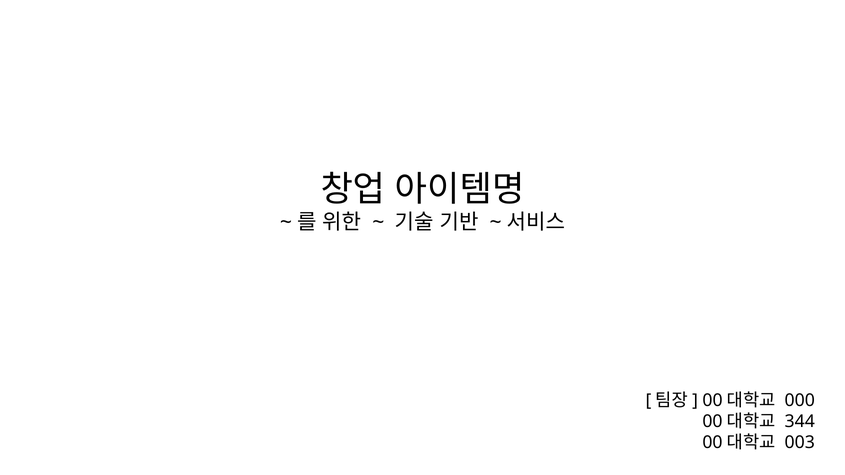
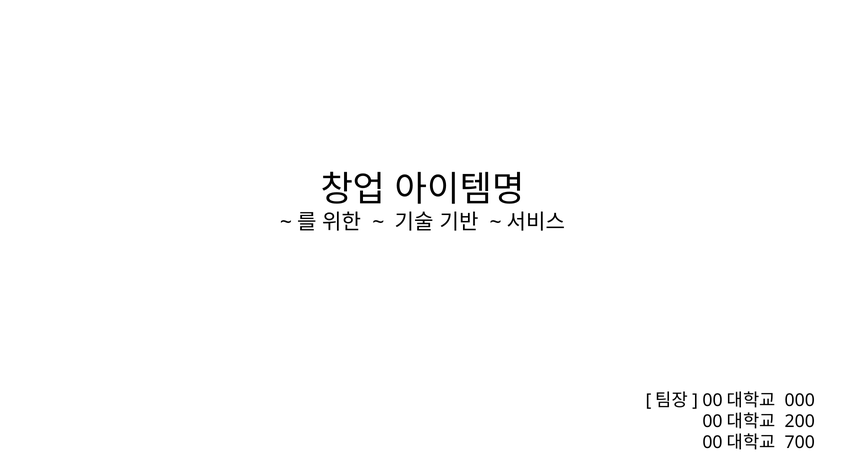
344: 344 -> 200
003: 003 -> 700
